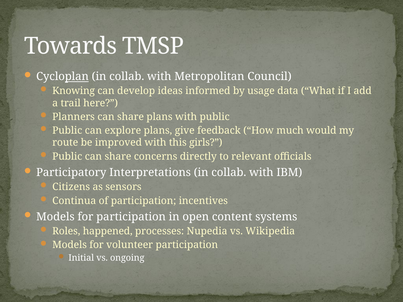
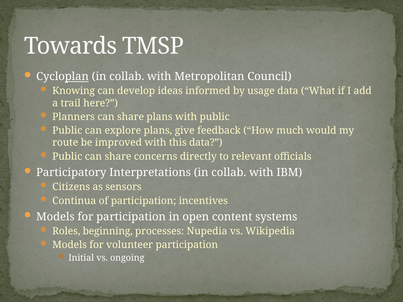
this girls: girls -> data
happened: happened -> beginning
